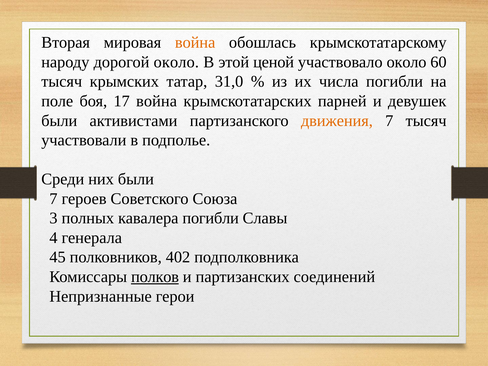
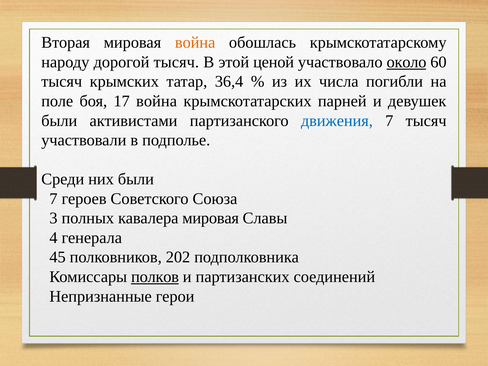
дорогой около: около -> тысяч
около at (407, 62) underline: none -> present
31,0: 31,0 -> 36,4
движения colour: orange -> blue
кавалера погибли: погибли -> мировая
402: 402 -> 202
